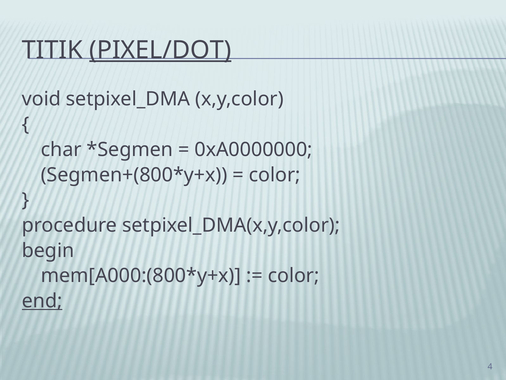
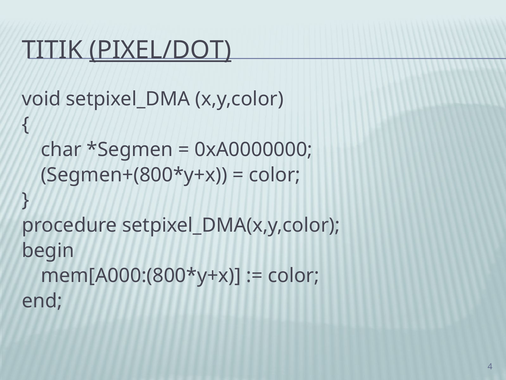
end underline: present -> none
